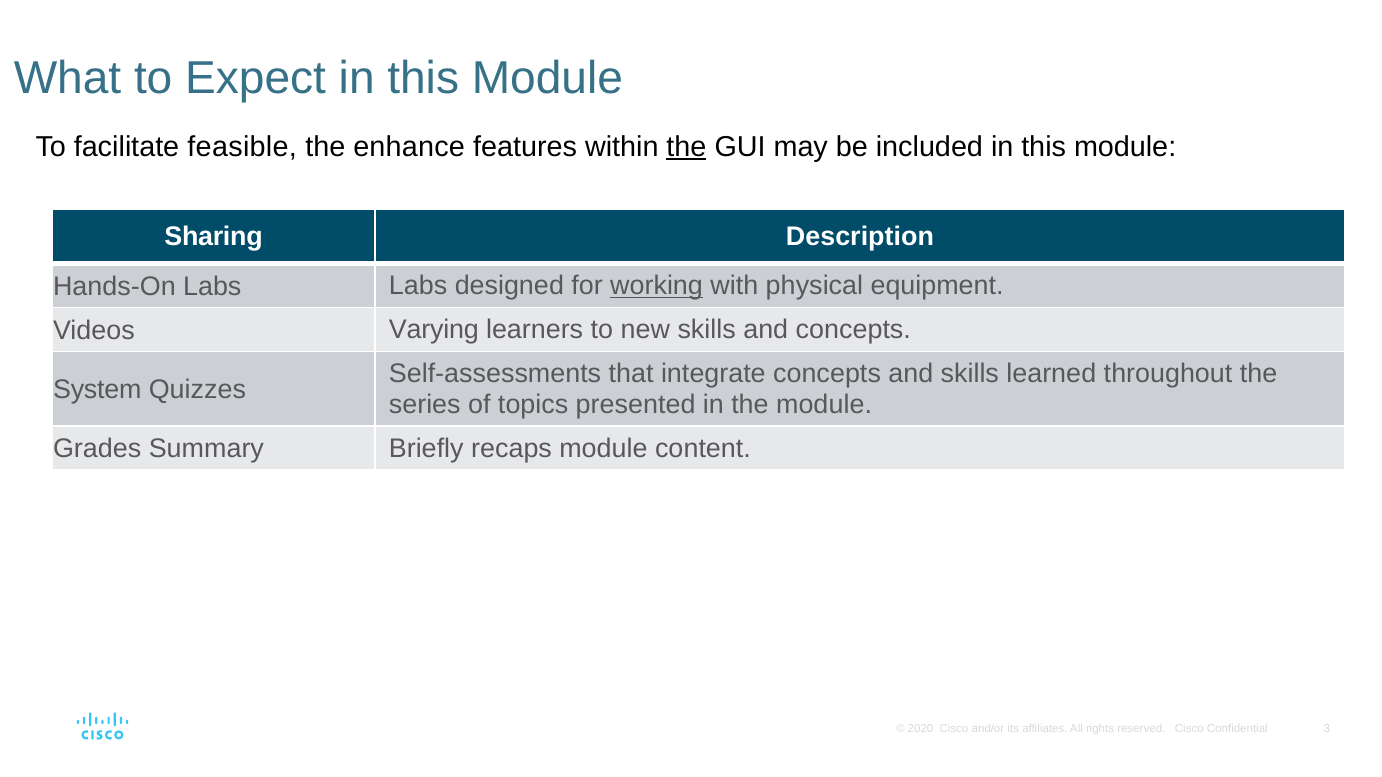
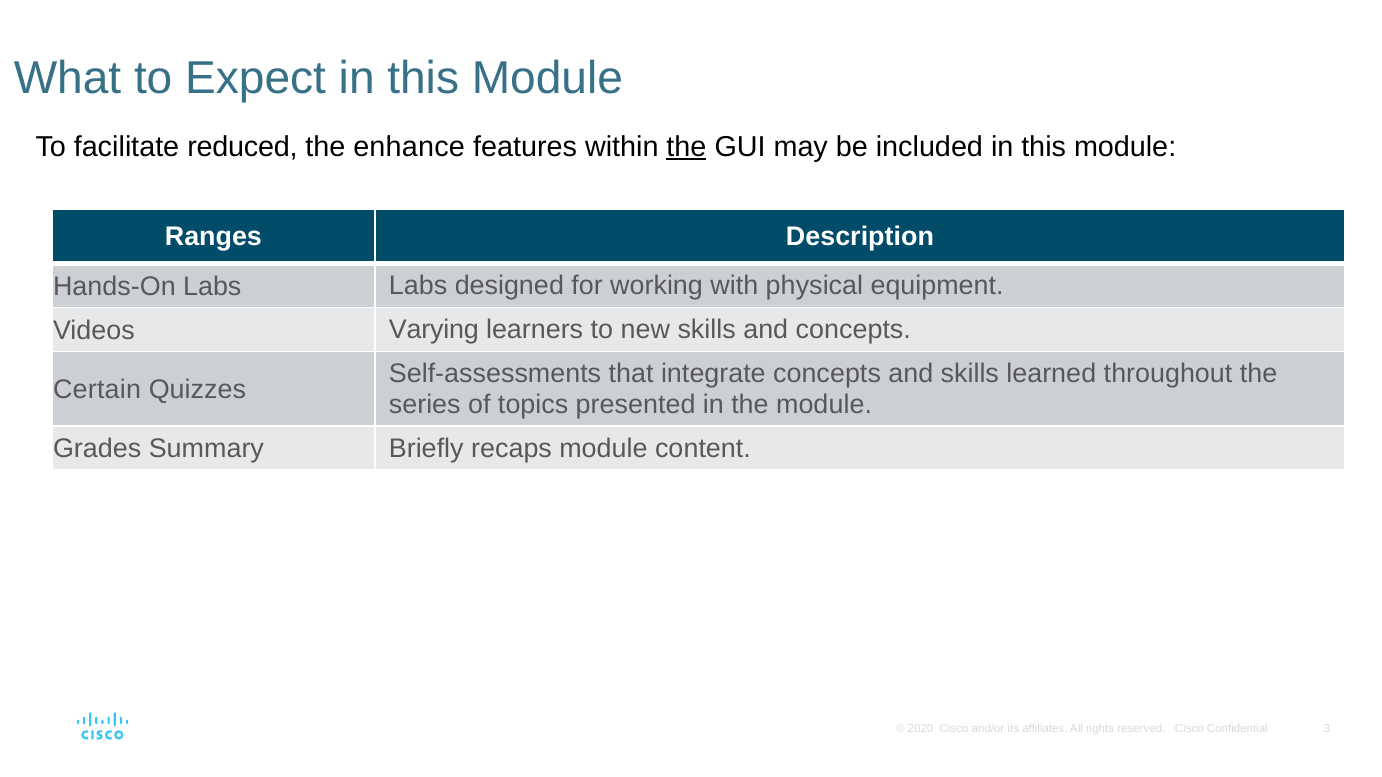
feasible: feasible -> reduced
Sharing: Sharing -> Ranges
working underline: present -> none
System: System -> Certain
